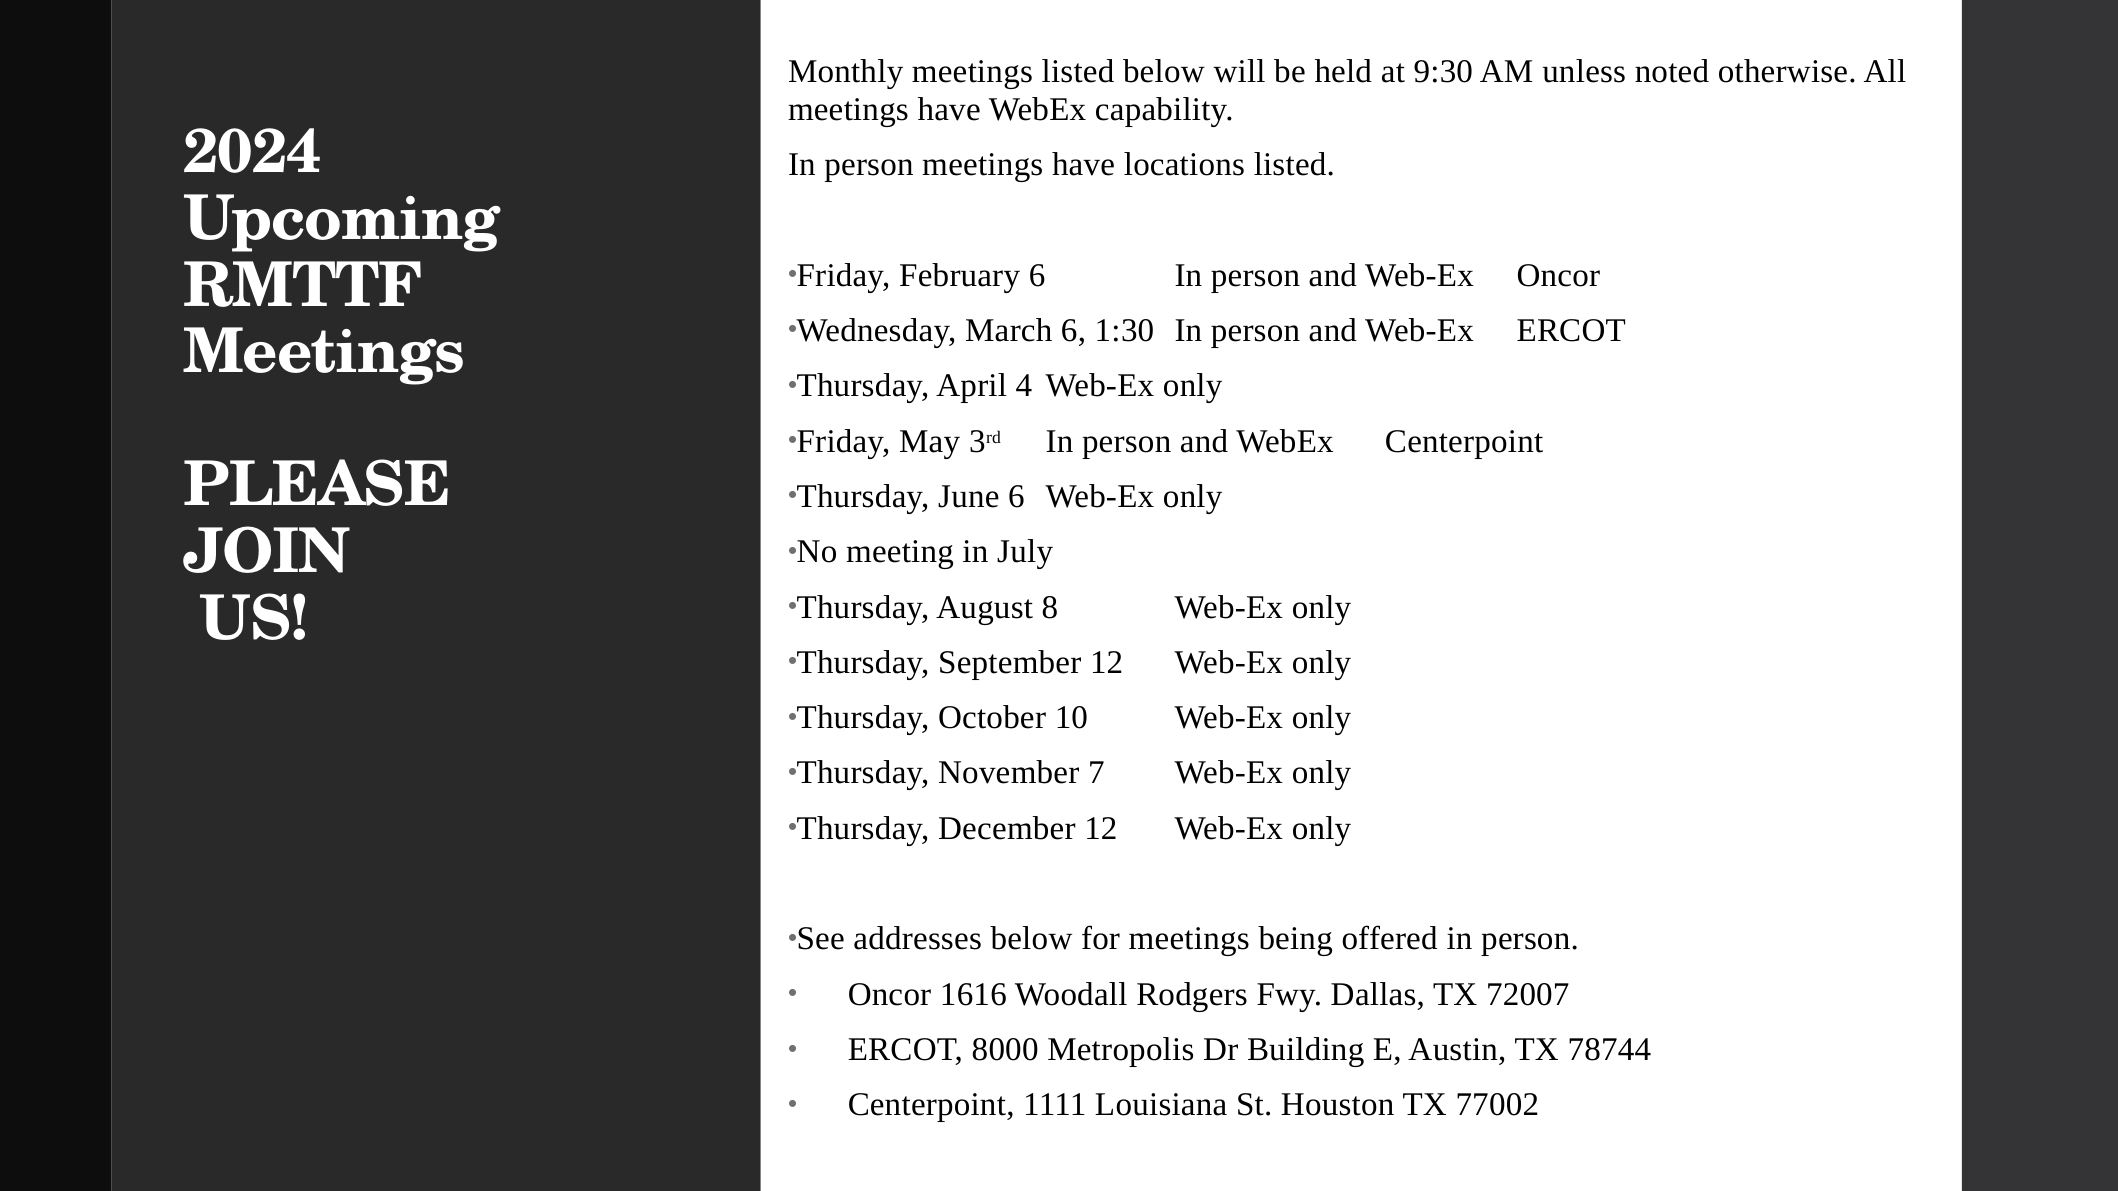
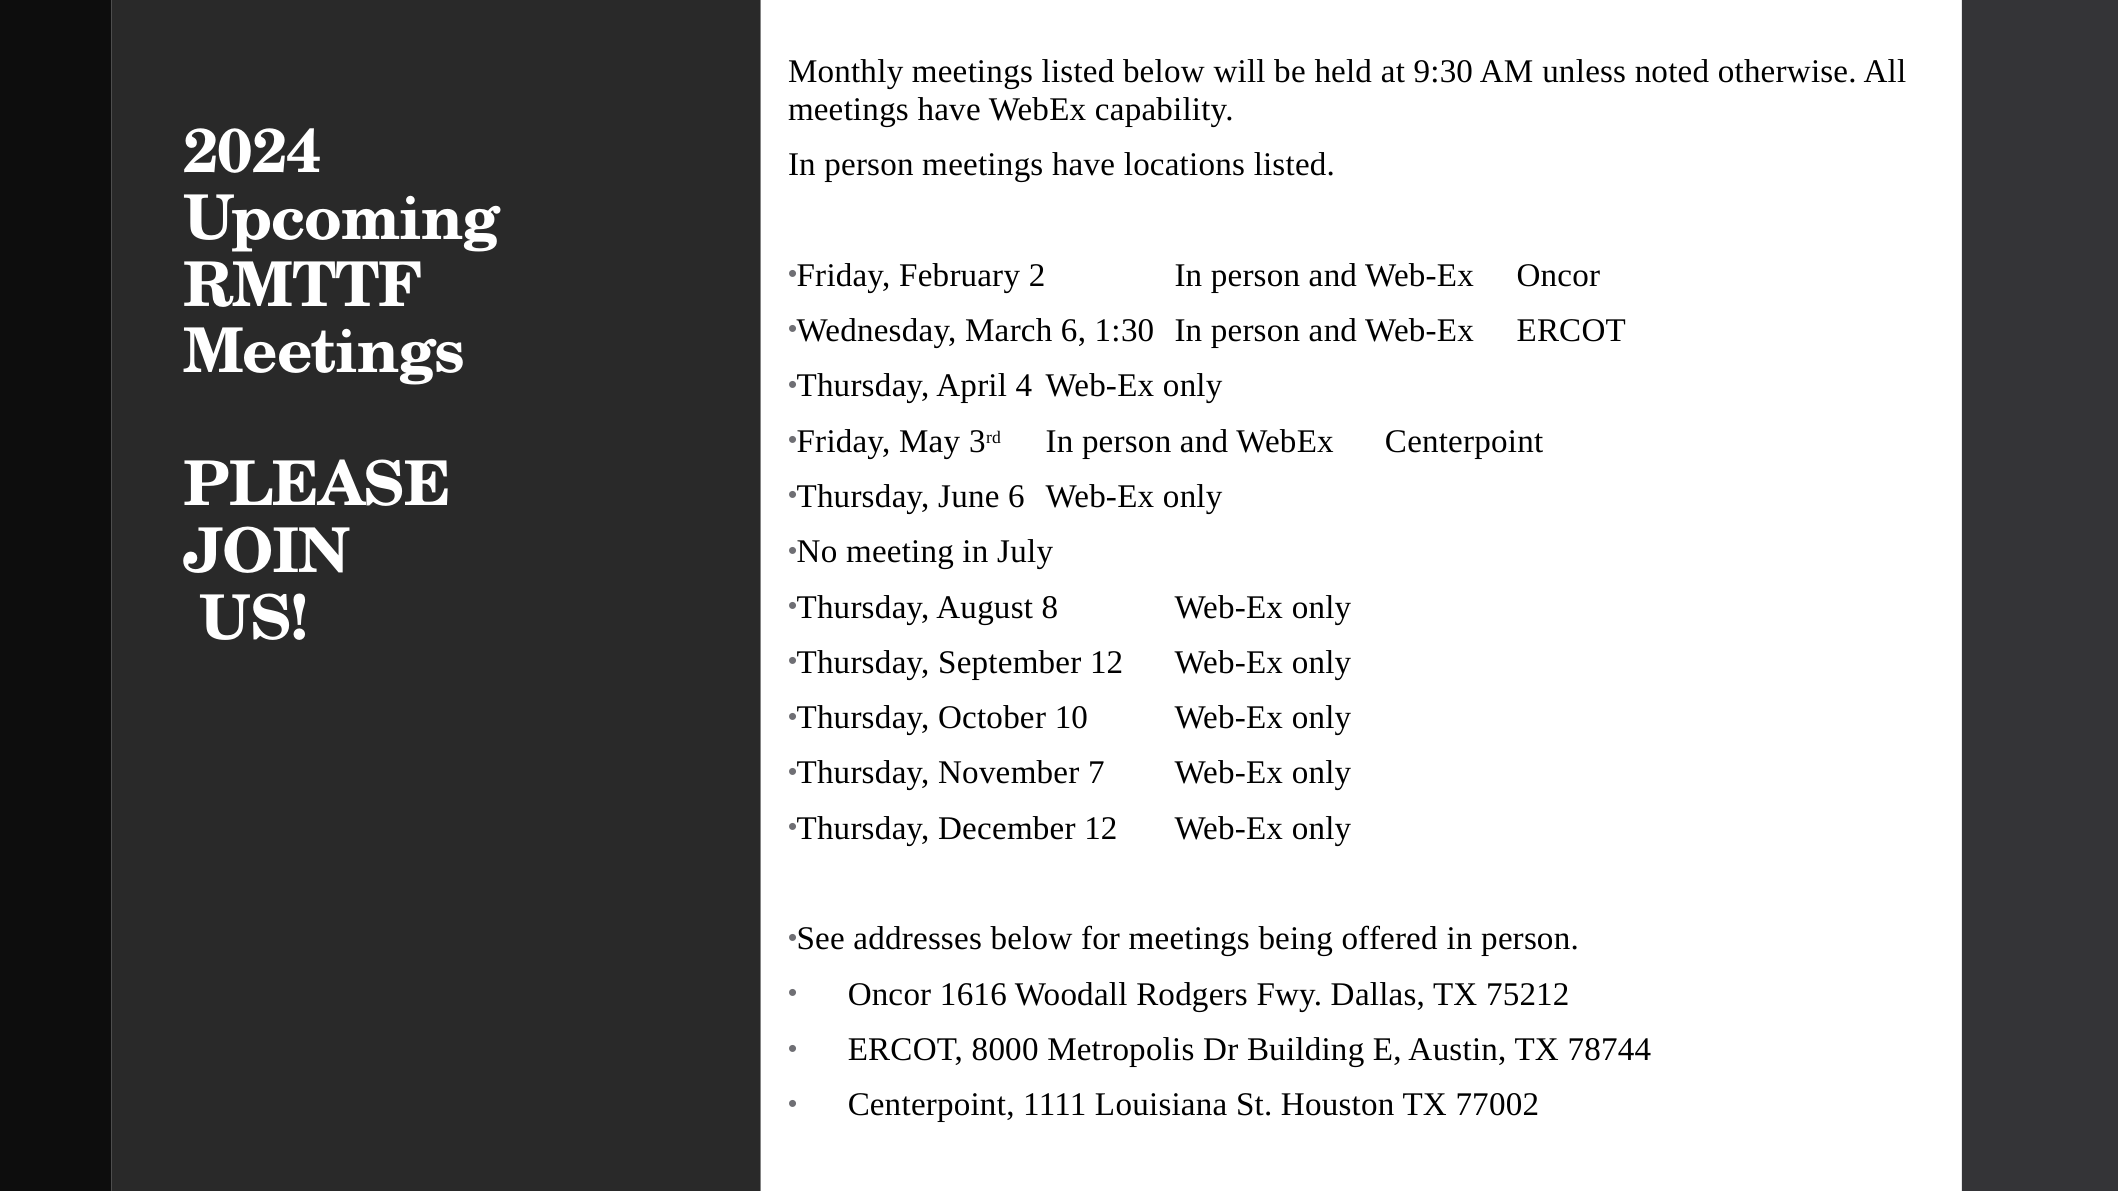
February 6: 6 -> 2
72007: 72007 -> 75212
